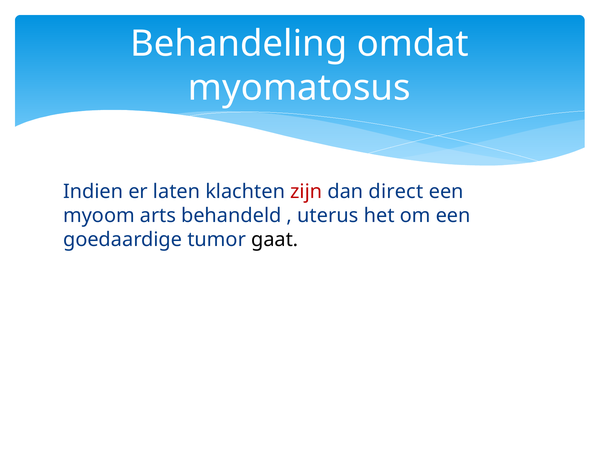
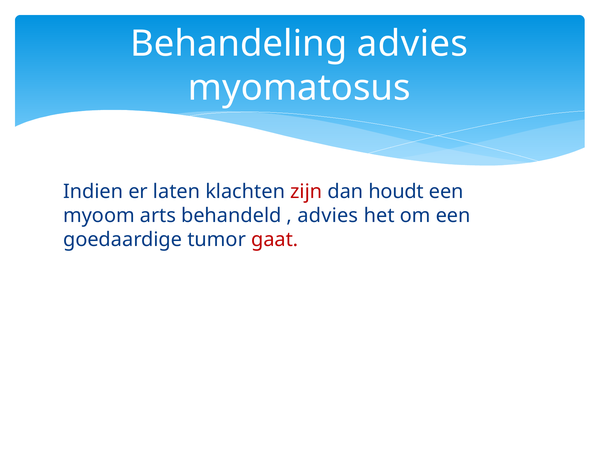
Behandeling omdat: omdat -> advies
direct: direct -> houdt
uterus at (328, 216): uterus -> advies
gaat colour: black -> red
